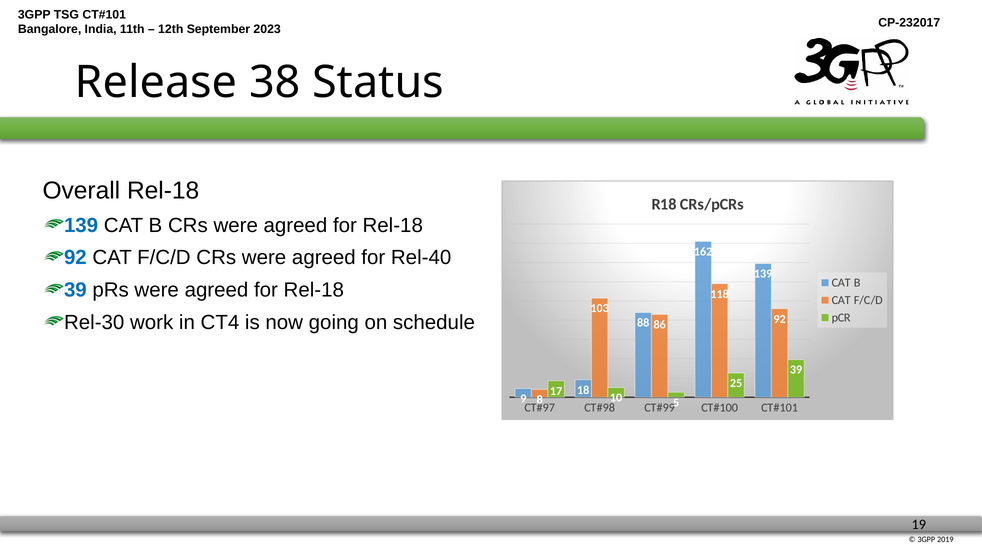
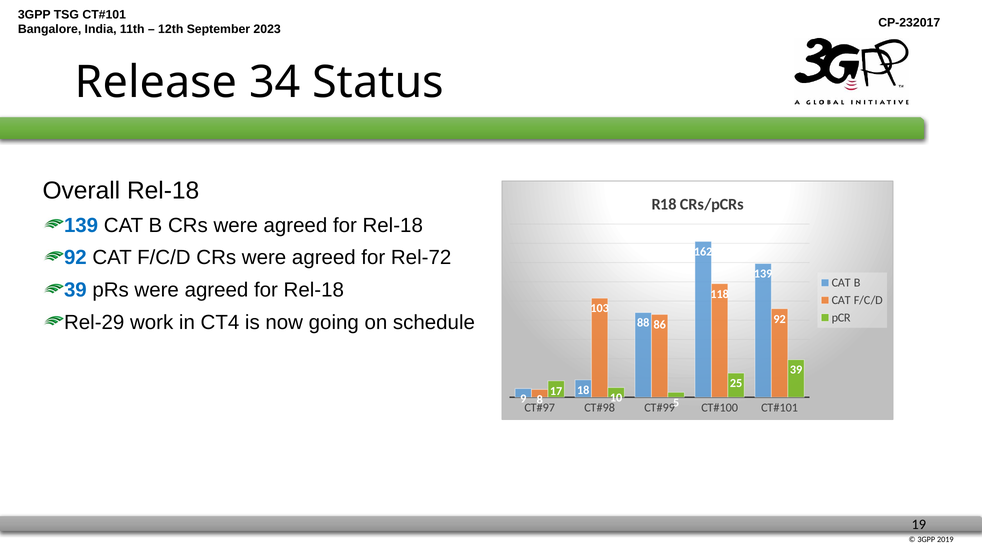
38: 38 -> 34
Rel-40: Rel-40 -> Rel-72
Rel-30: Rel-30 -> Rel-29
